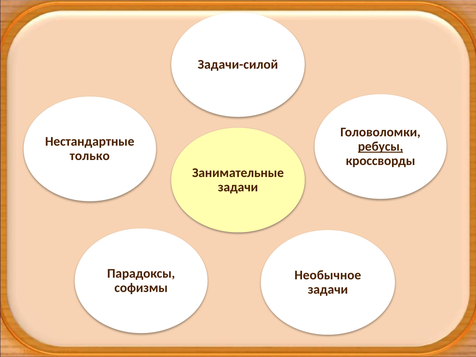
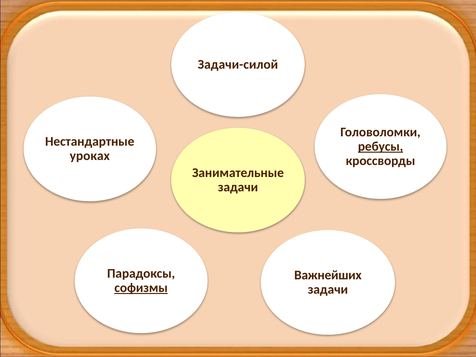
только: только -> уроках
Необычное: Необычное -> Важнейших
софизмы underline: none -> present
